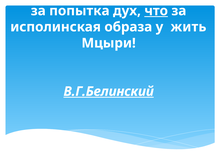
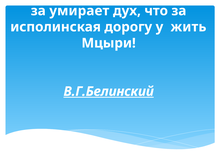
попытка: попытка -> умирает
что at (156, 11) underline: present -> none
образа: образа -> дорогу
